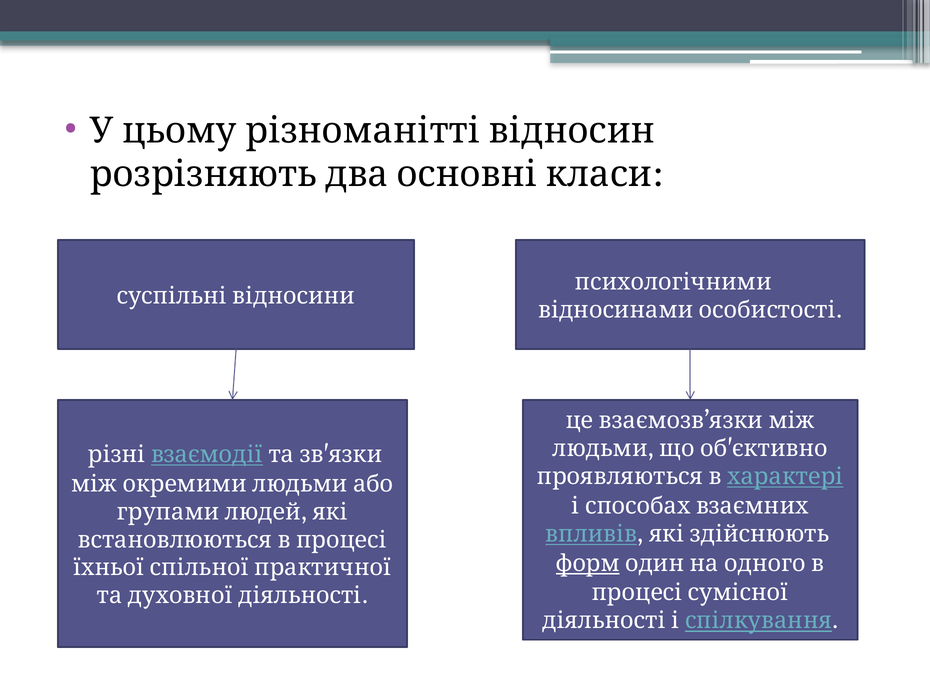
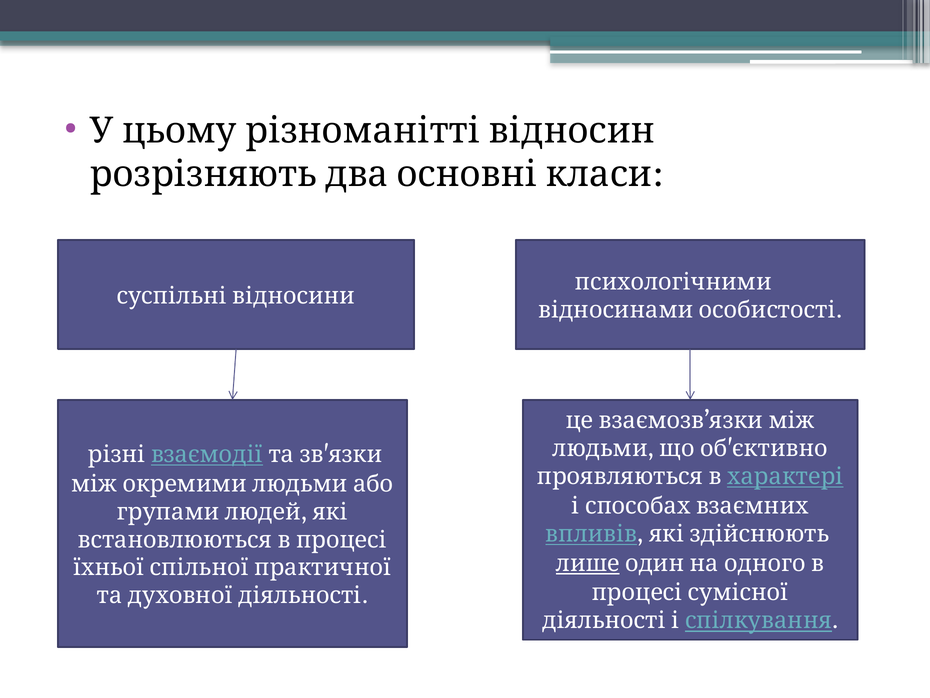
форм: форм -> лише
